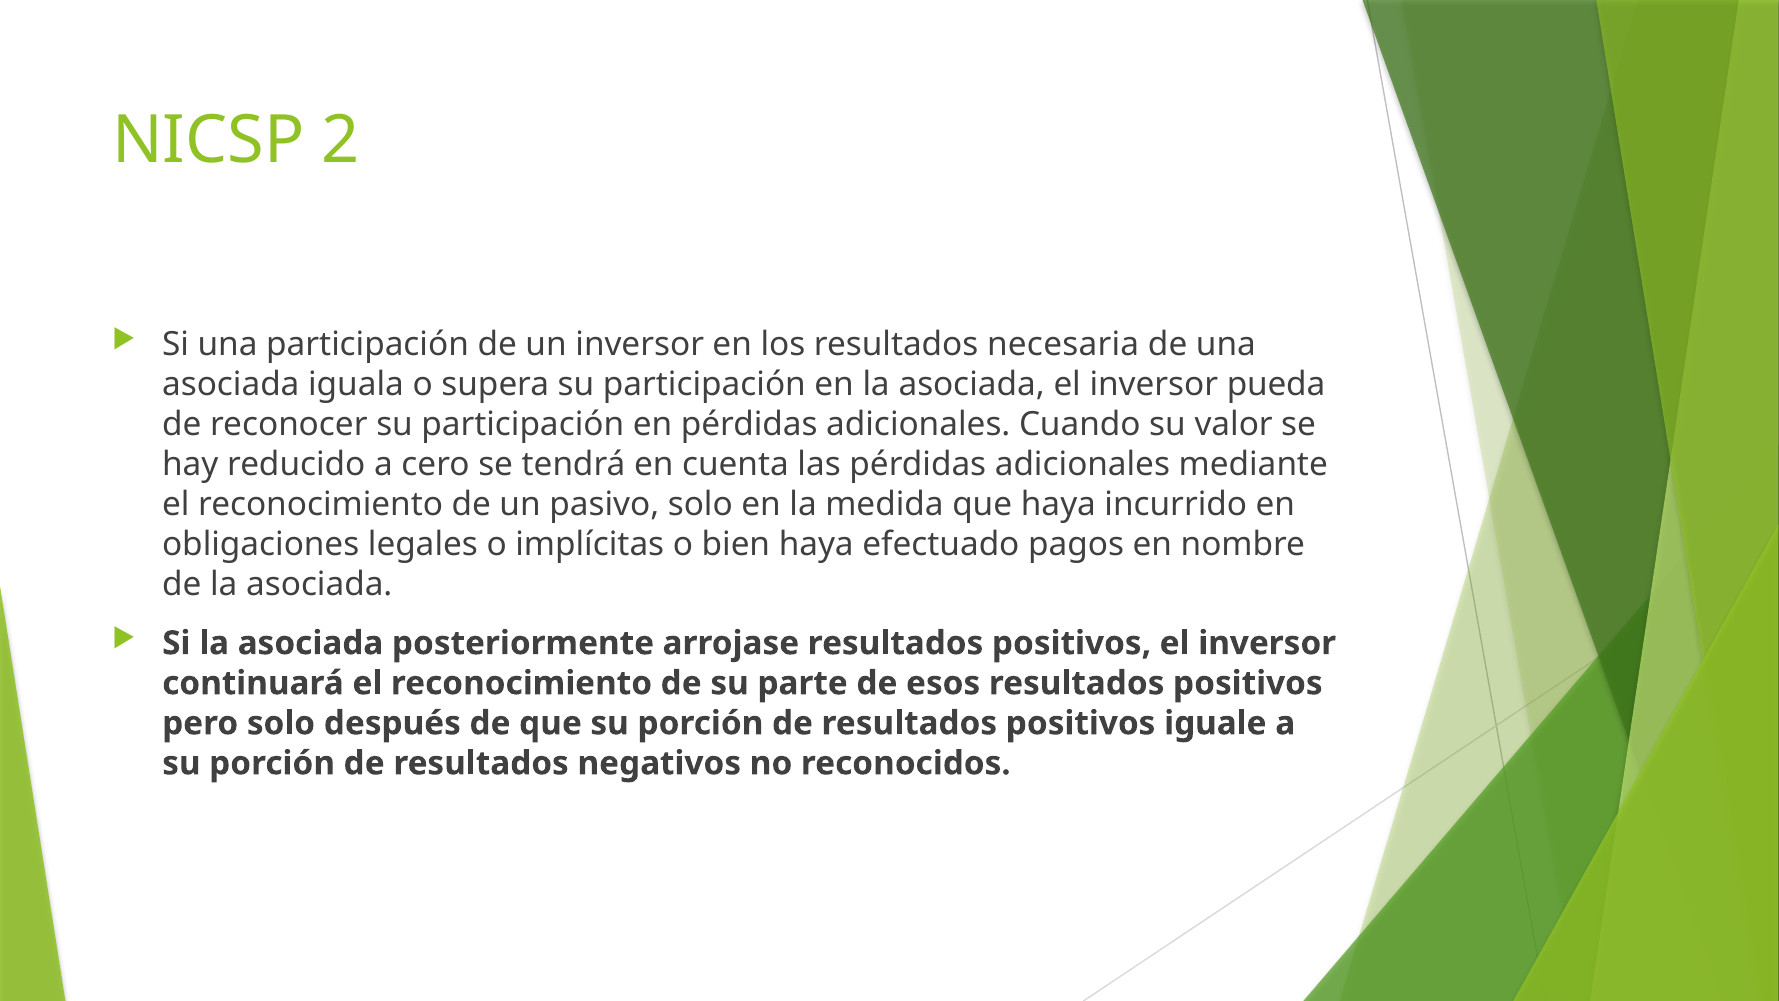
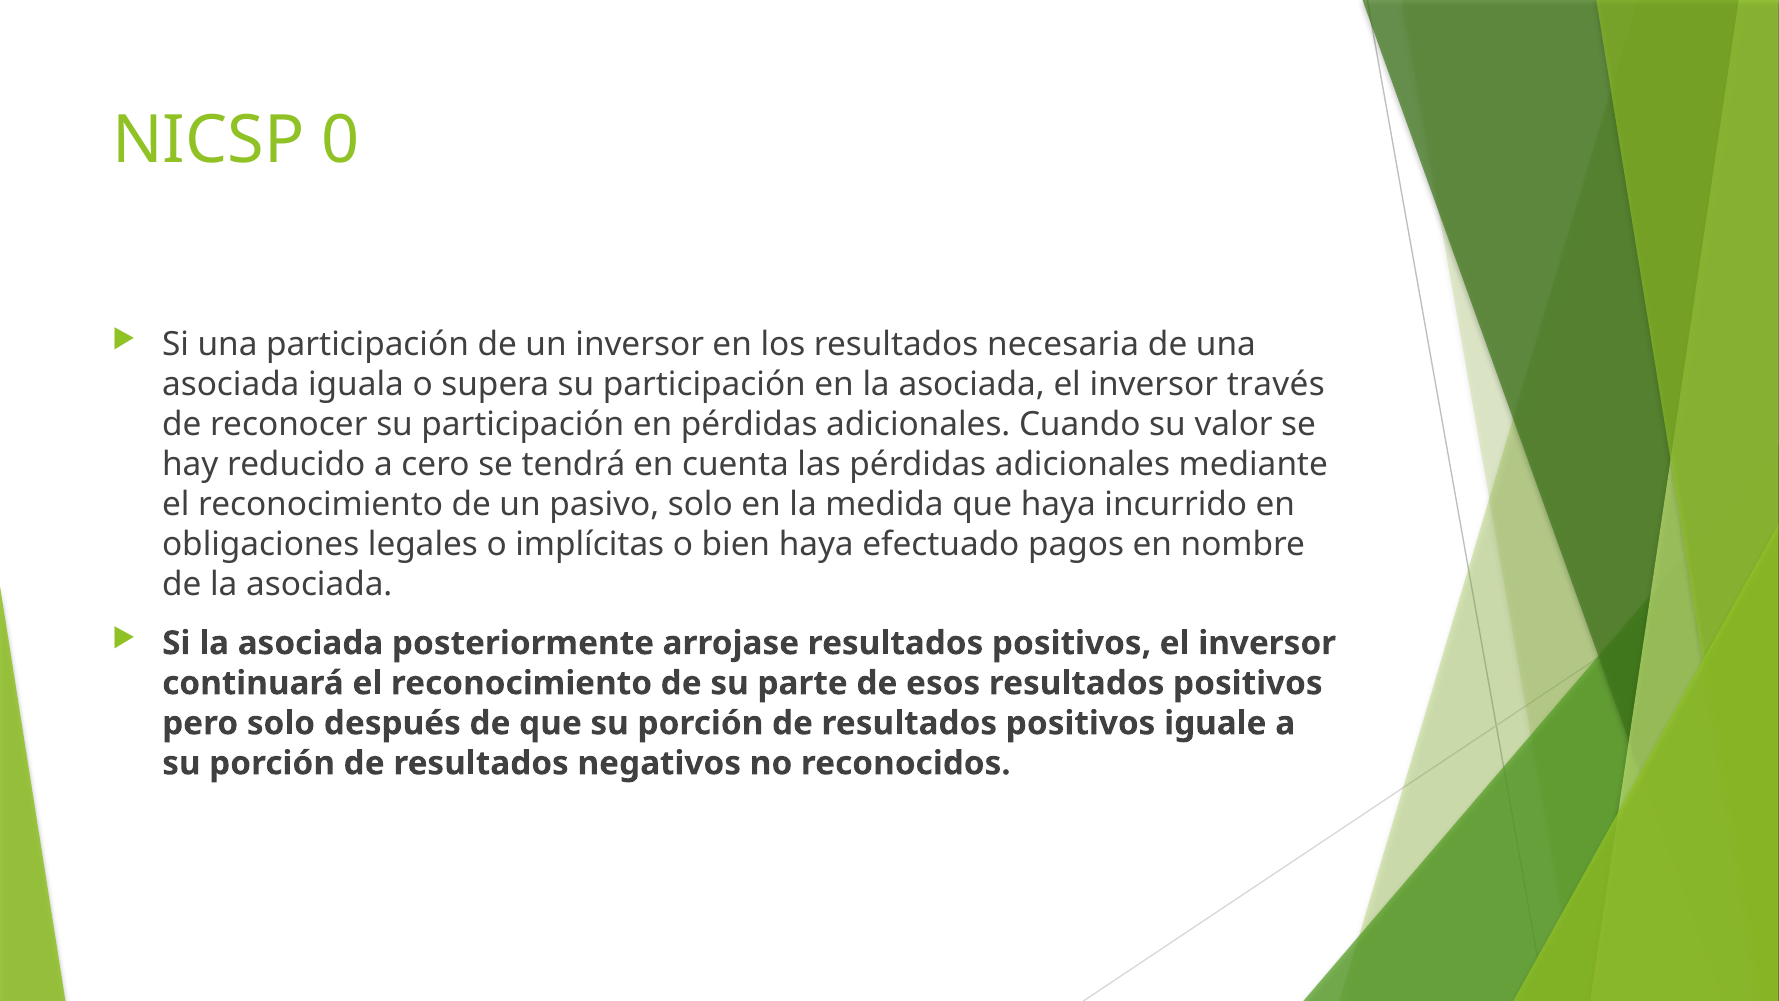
2: 2 -> 0
pueda: pueda -> través
